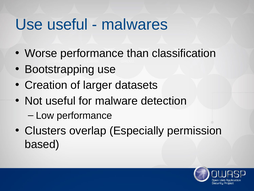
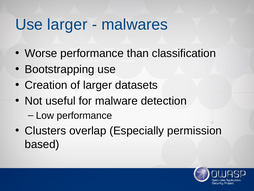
Use useful: useful -> larger
